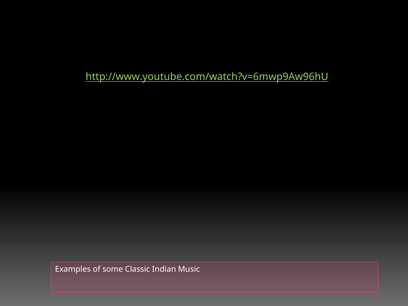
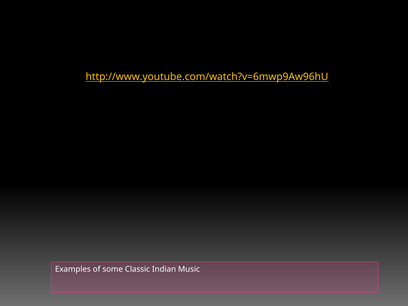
http://www.youtube.com/watch?v=6mwp9Aw96hU colour: light green -> yellow
